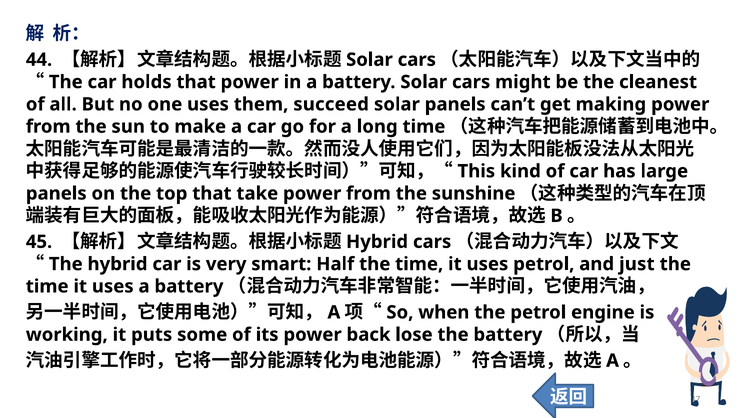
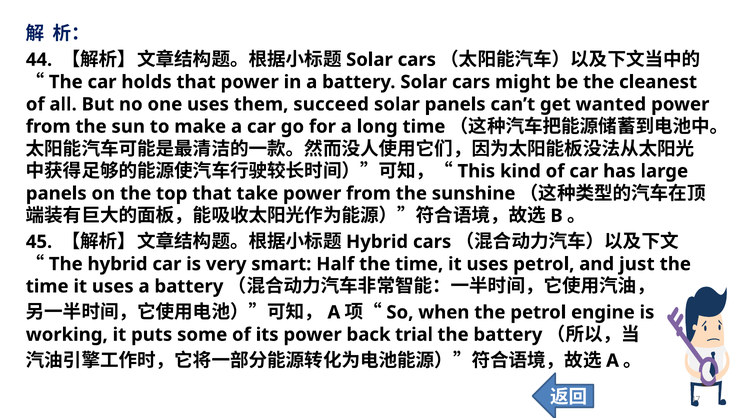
making: making -> wanted
lose: lose -> trial
